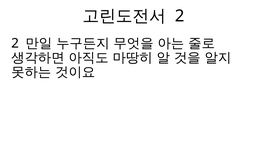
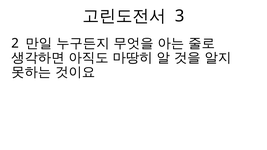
2 at (180, 16): 2 -> 3
